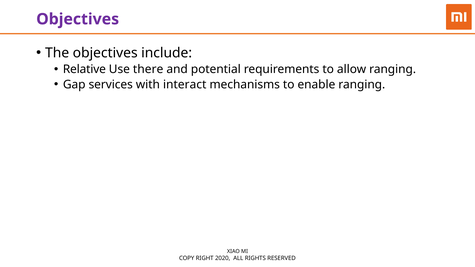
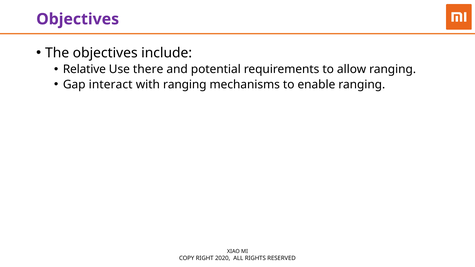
services: services -> interact
with interact: interact -> ranging
